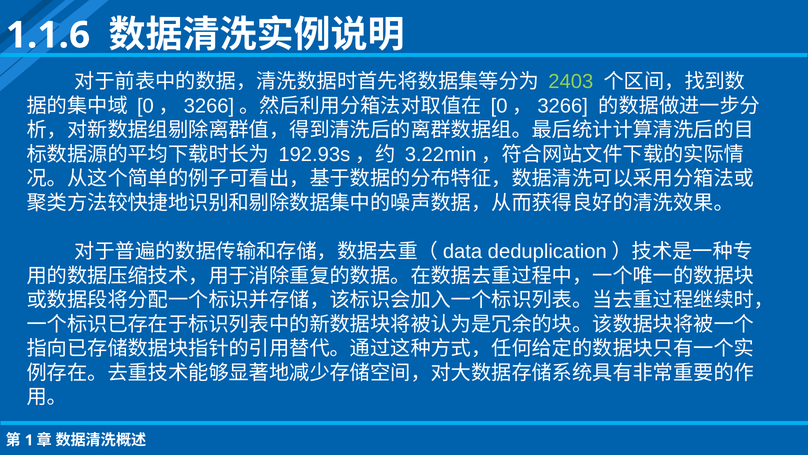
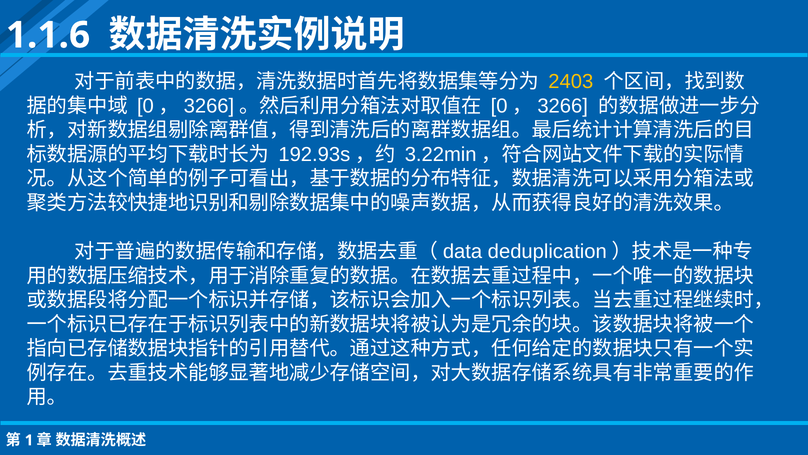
2403 colour: light green -> yellow
